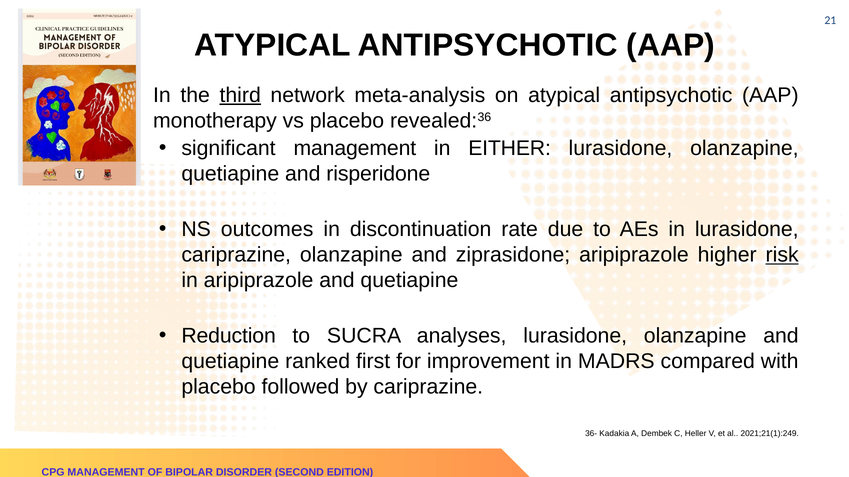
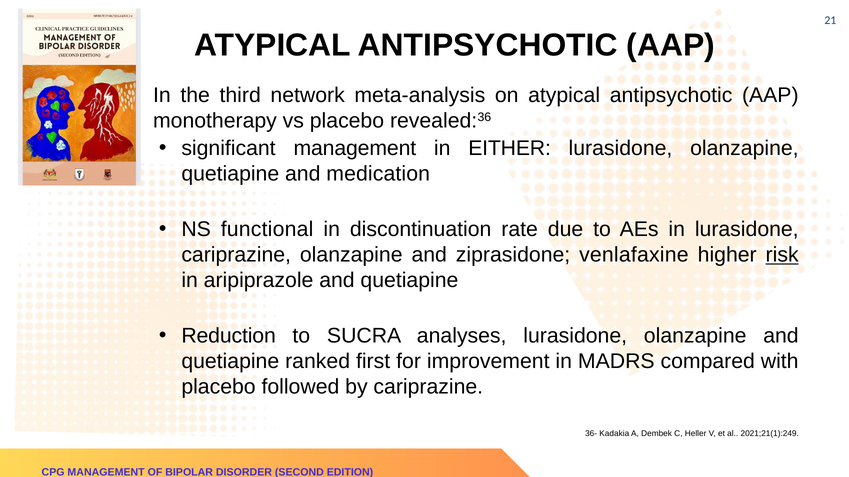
third underline: present -> none
risperidone: risperidone -> medication
outcomes: outcomes -> functional
ziprasidone aripiprazole: aripiprazole -> venlafaxine
